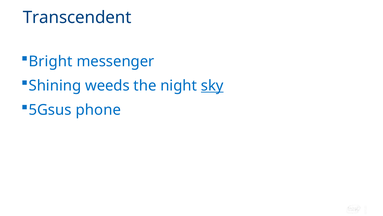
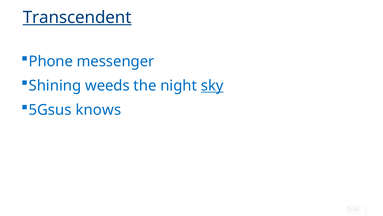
Transcendent underline: none -> present
Bright: Bright -> Phone
phone: phone -> knows
